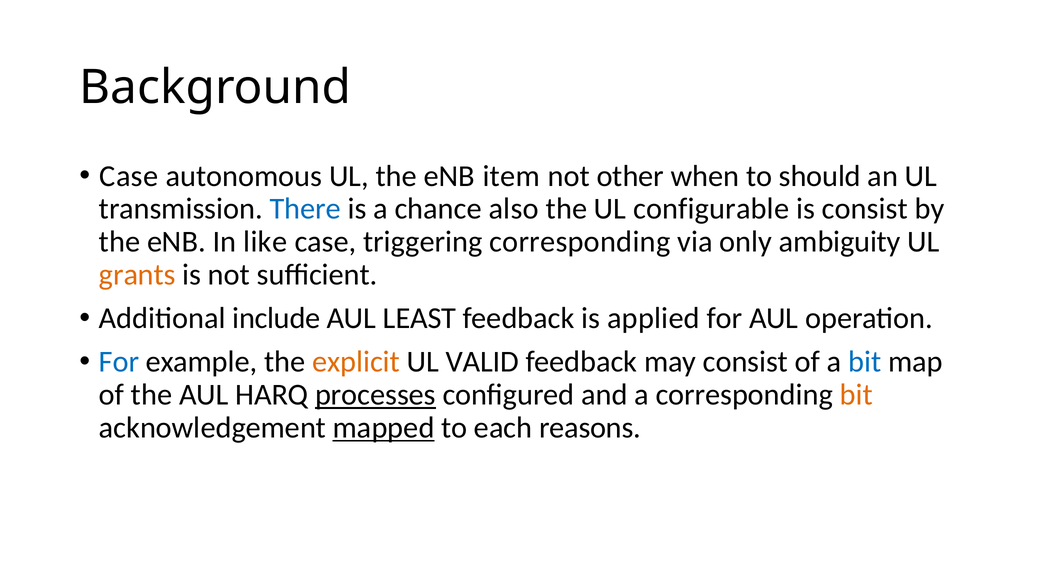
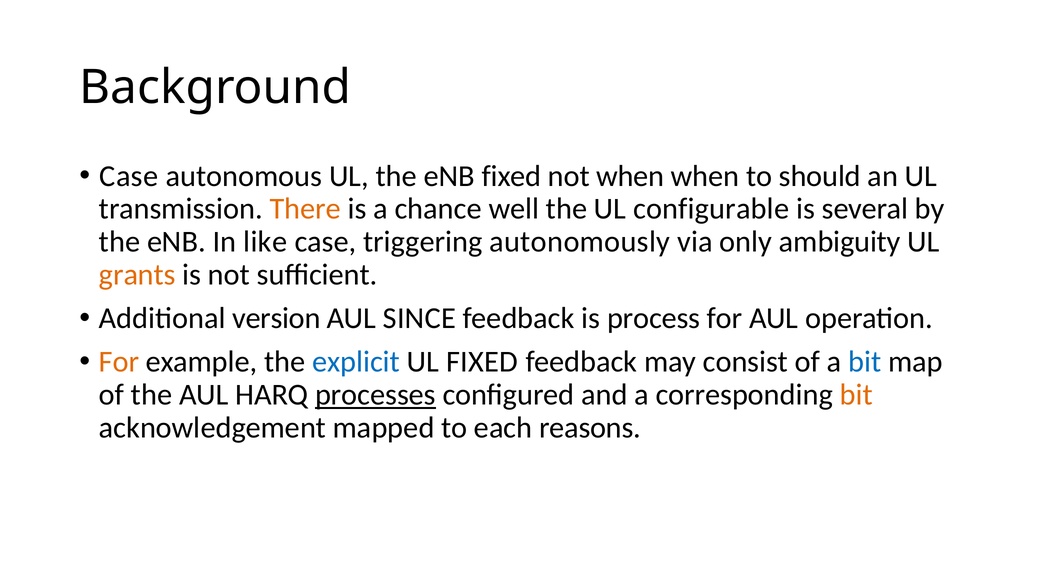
eNB item: item -> fixed
not other: other -> when
There colour: blue -> orange
also: also -> well
is consist: consist -> several
triggering corresponding: corresponding -> autonomously
include: include -> version
LEAST: LEAST -> SINCE
applied: applied -> process
For at (119, 362) colour: blue -> orange
explicit colour: orange -> blue
UL VALID: VALID -> FIXED
mapped underline: present -> none
